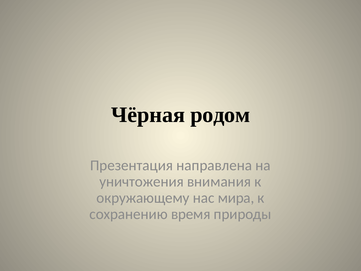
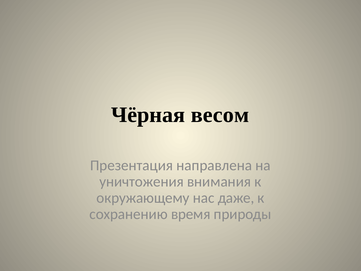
родом: родом -> весом
мира: мира -> даже
